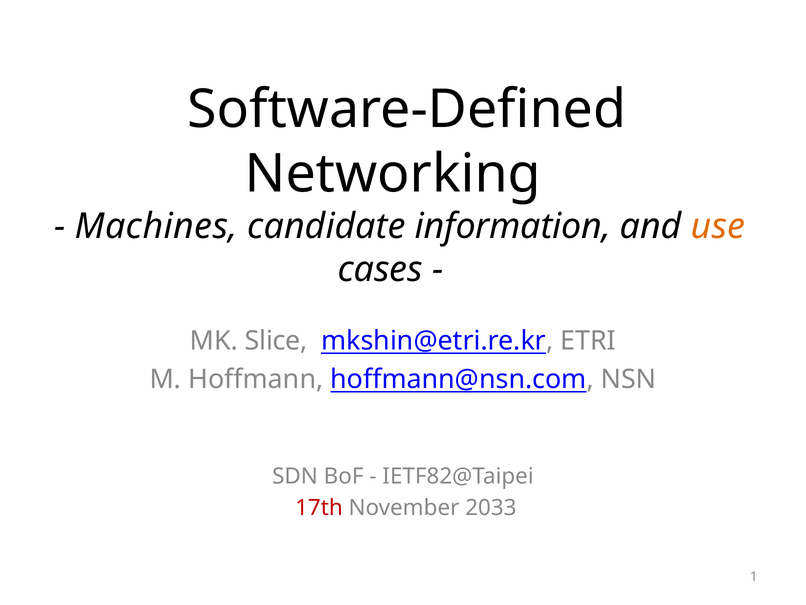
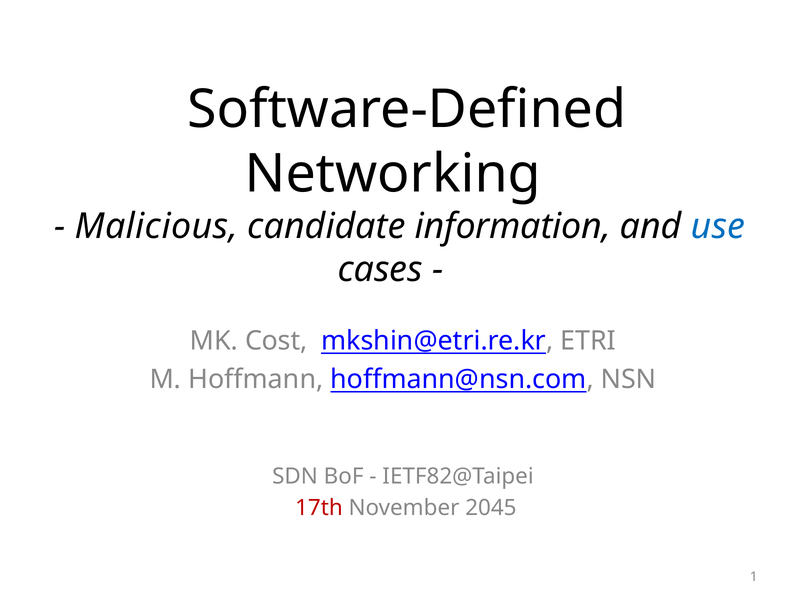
Machines: Machines -> Malicious
use colour: orange -> blue
Slice: Slice -> Cost
2033: 2033 -> 2045
